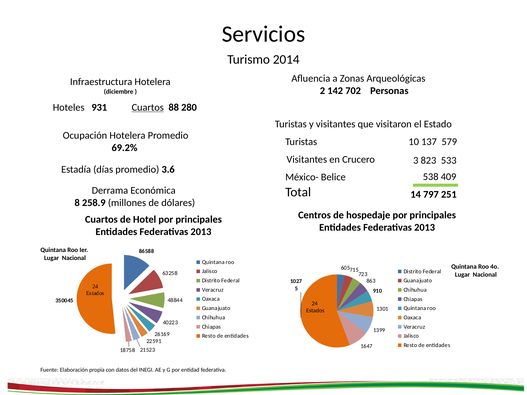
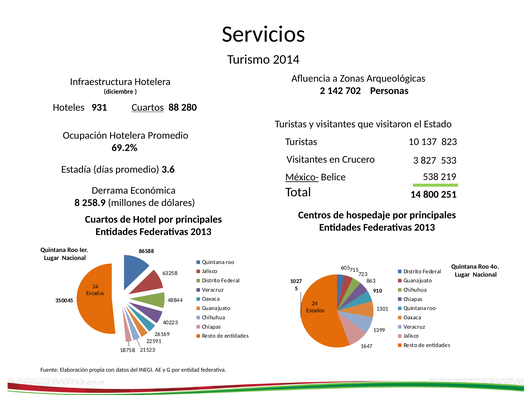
579: 579 -> 823
823: 823 -> 827
409: 409 -> 219
México- underline: none -> present
797: 797 -> 800
